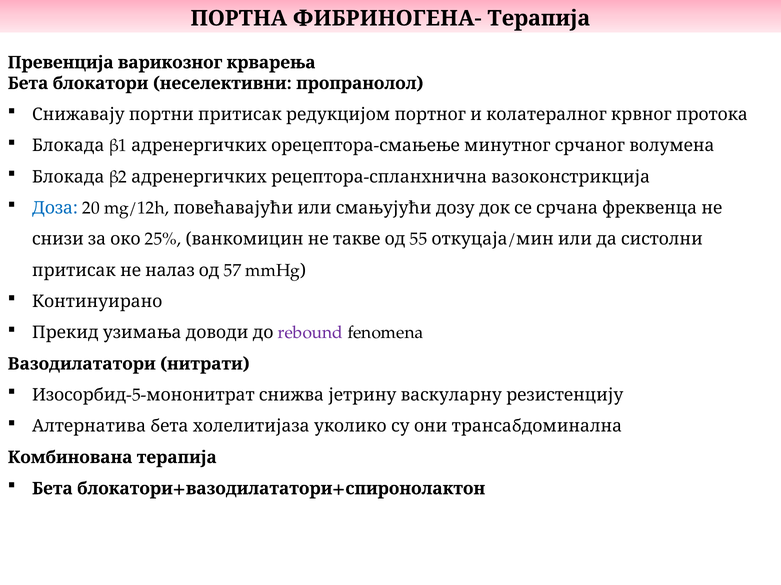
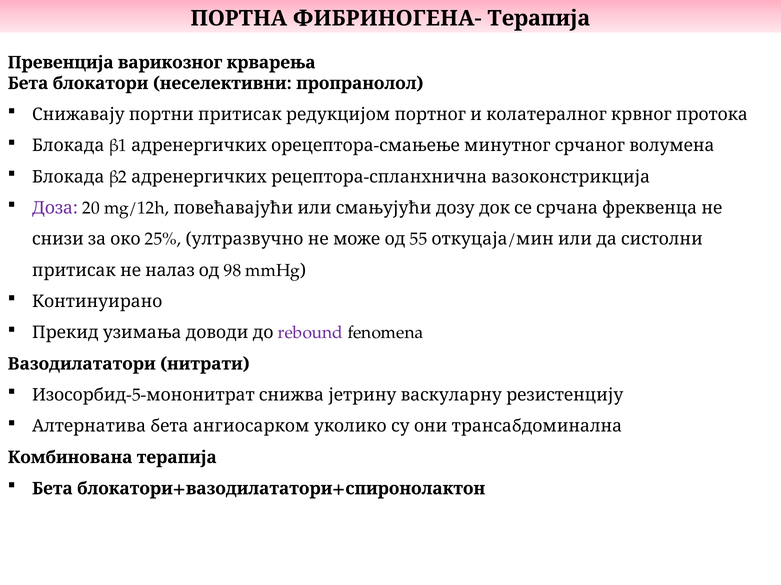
Доза colour: blue -> purple
ванкомицин: ванкомицин -> ултразвучно
такве: такве -> може
57: 57 -> 98
холелитијаза: холелитијаза -> ангиосарком
